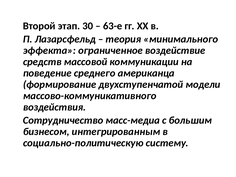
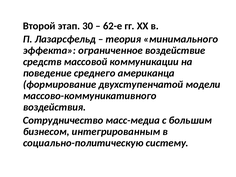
63-е: 63-е -> 62-е
